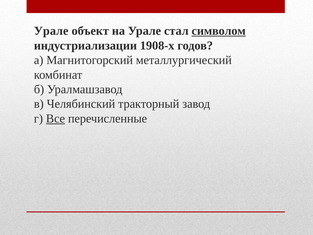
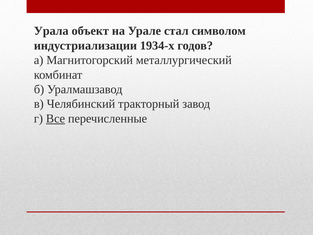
Урале at (51, 31): Урале -> Урала
символом underline: present -> none
1908-х: 1908-х -> 1934-х
